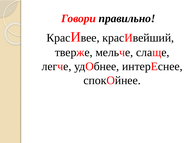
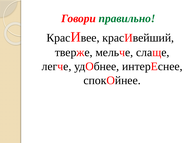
правильно colour: black -> green
